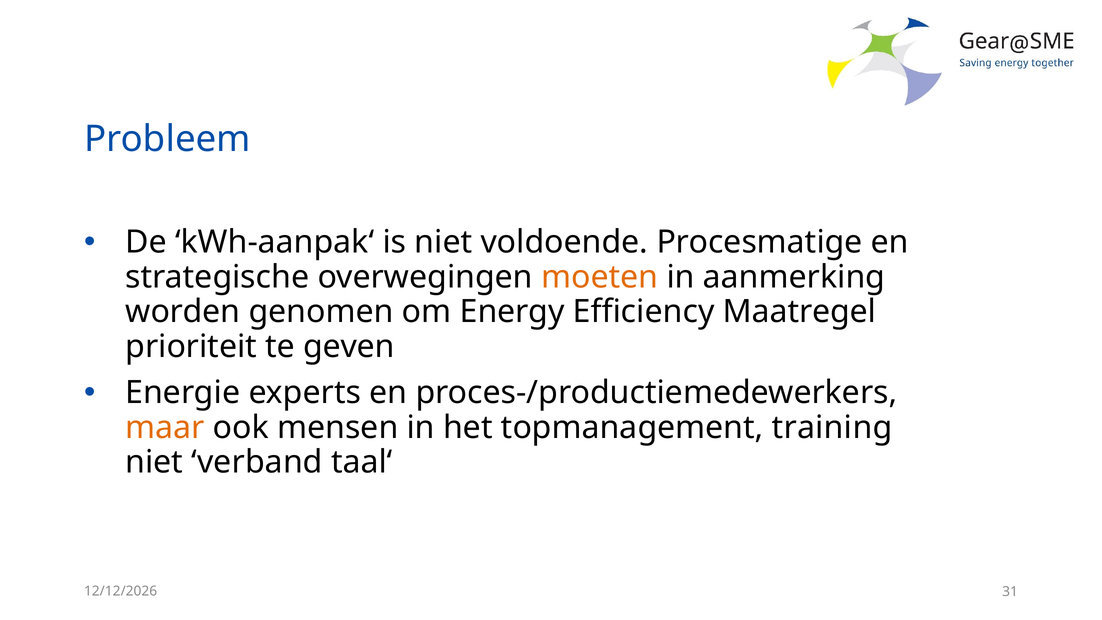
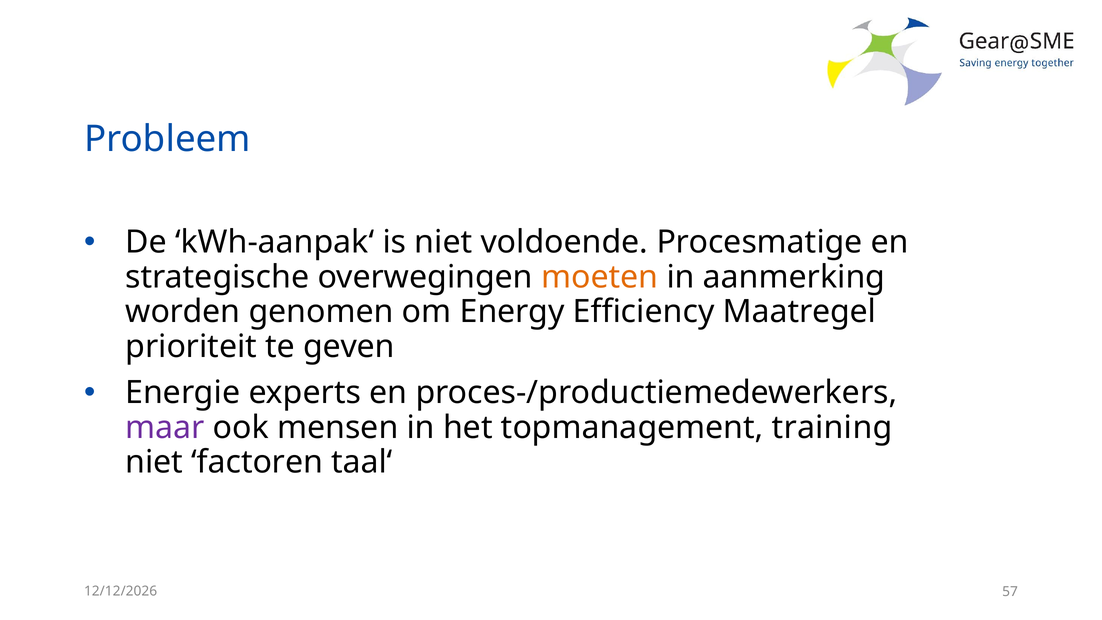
maar colour: orange -> purple
verband: verband -> factoren
31: 31 -> 57
